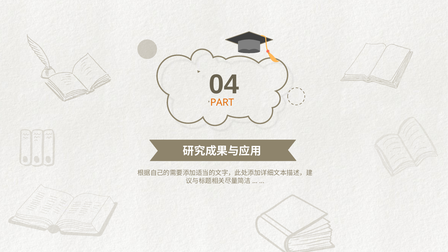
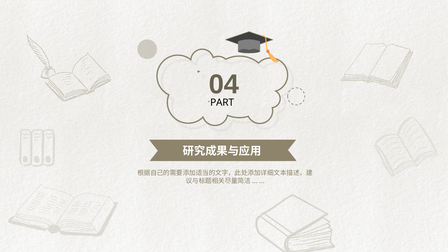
PART colour: orange -> black
